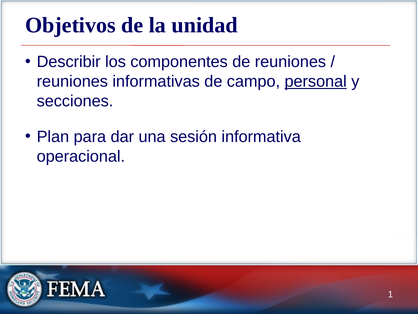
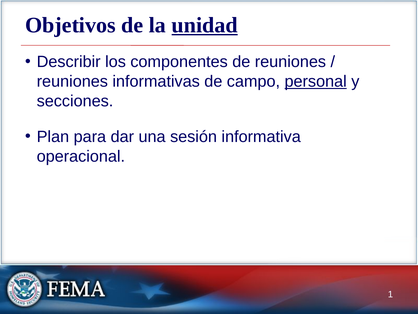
unidad underline: none -> present
